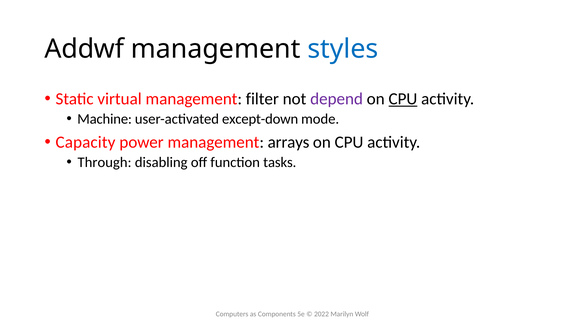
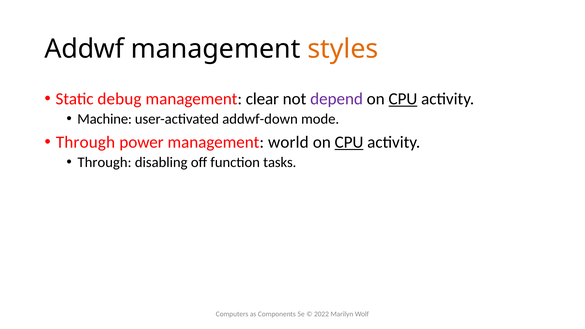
styles colour: blue -> orange
virtual: virtual -> debug
filter: filter -> clear
except-down: except-down -> addwf-down
Capacity at (85, 142): Capacity -> Through
arrays: arrays -> world
CPU at (349, 142) underline: none -> present
